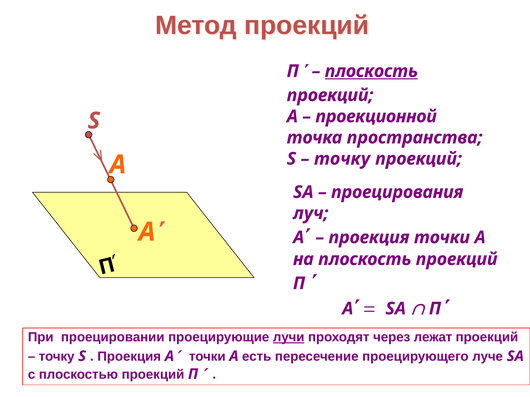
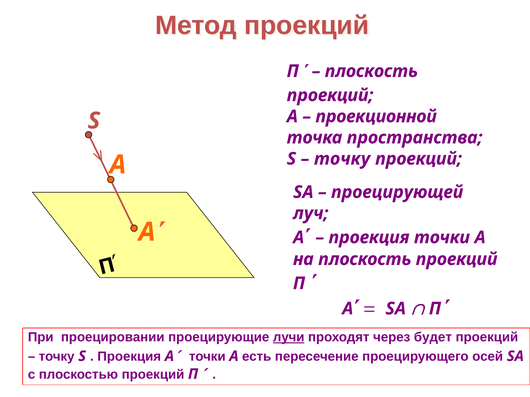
плоскость at (371, 71) underline: present -> none
проецирования: проецирования -> проецирующей
лежат: лежат -> будет
луче: луче -> осей
